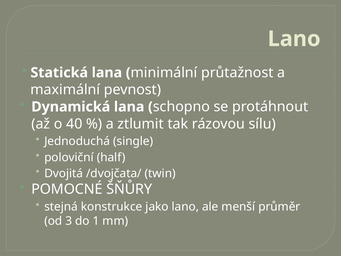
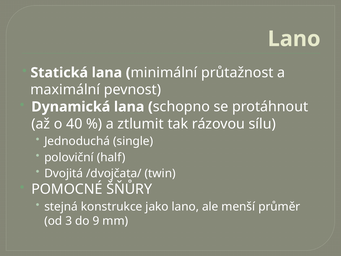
1: 1 -> 9
